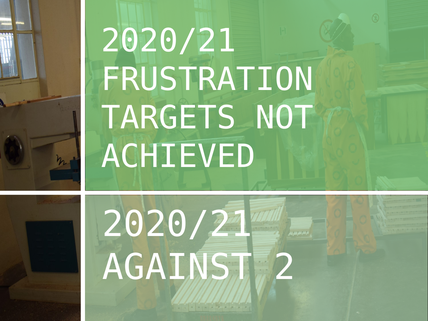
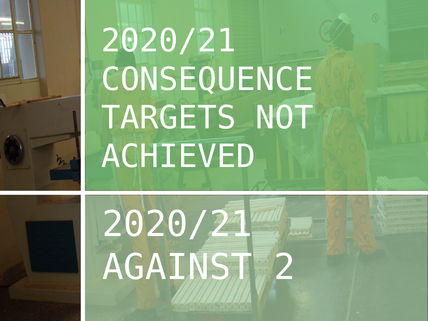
FRUSTRATION: FRUSTRATION -> CONSEQUENCE
